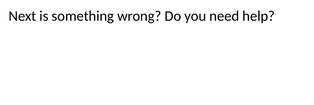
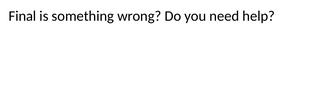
Next: Next -> Final
